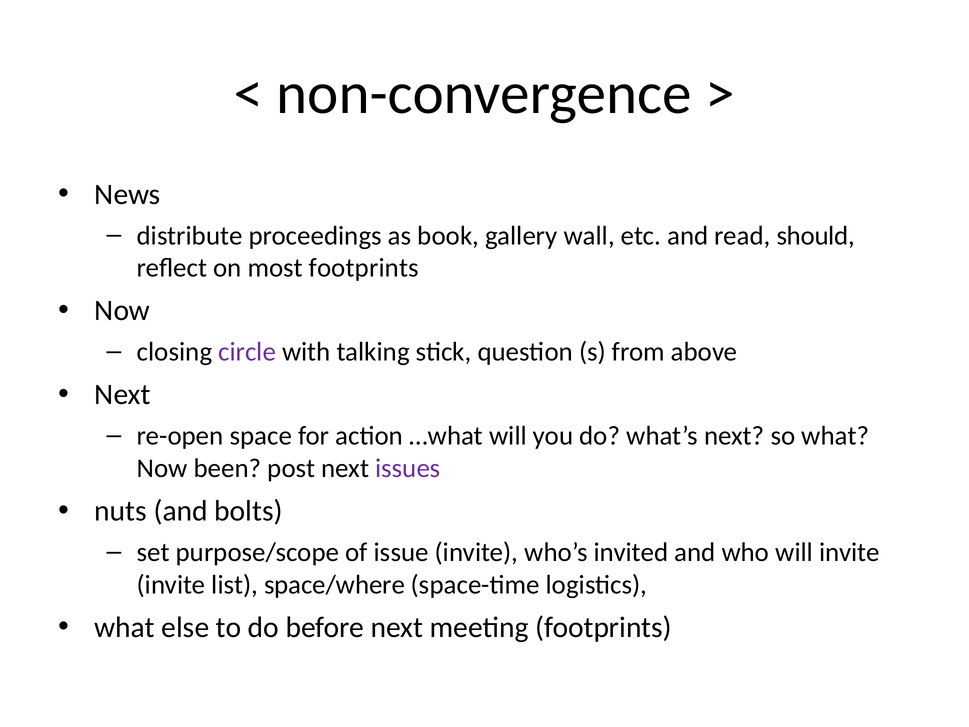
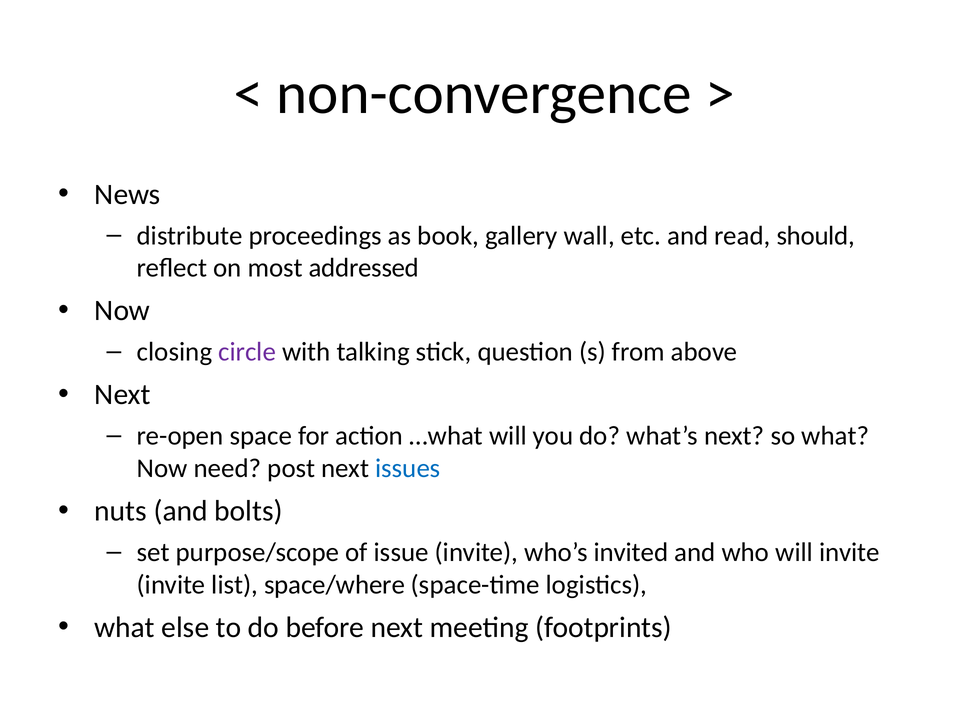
most footprints: footprints -> addressed
been: been -> need
issues colour: purple -> blue
